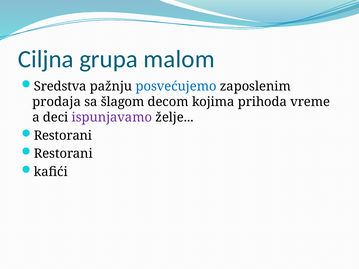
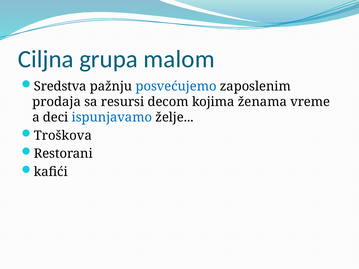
šlagom: šlagom -> resursi
prihoda: prihoda -> ženama
ispunjavamo colour: purple -> blue
Restorani at (63, 136): Restorani -> Troškova
